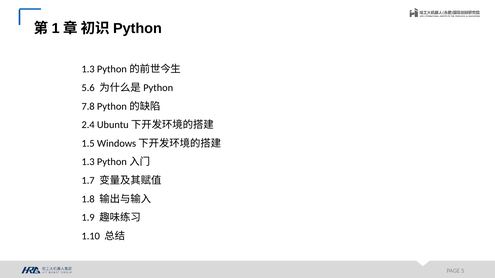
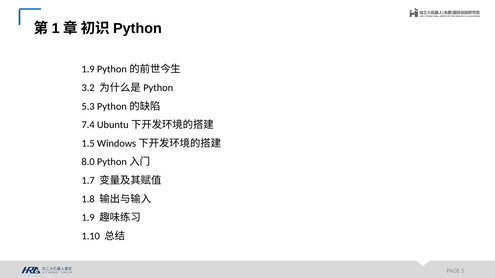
1.3 at (88, 69): 1.3 -> 1.9
5.6: 5.6 -> 3.2
7.8: 7.8 -> 5.3
2.4: 2.4 -> 7.4
1.3 at (88, 162): 1.3 -> 8.0
